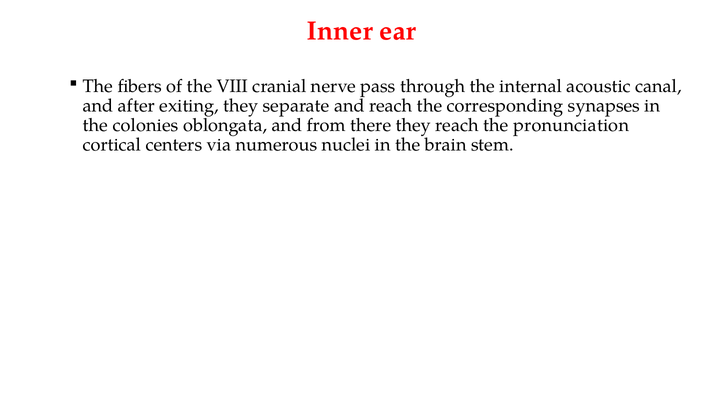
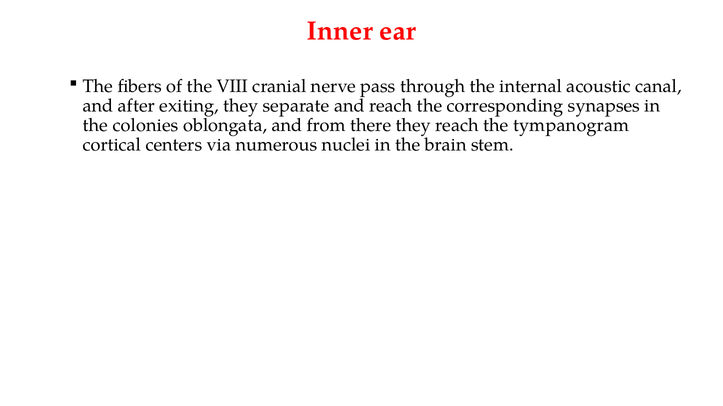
pronunciation: pronunciation -> tympanogram
